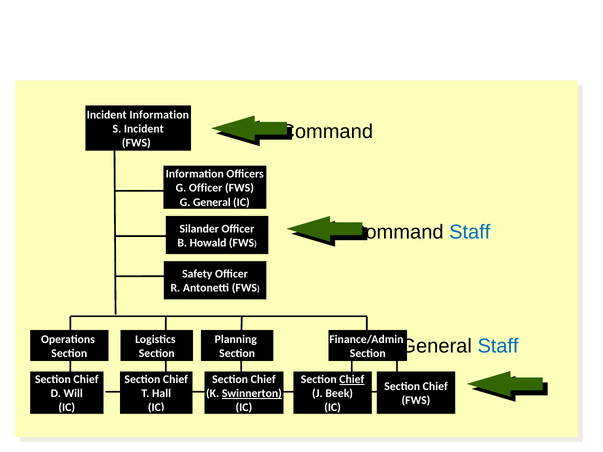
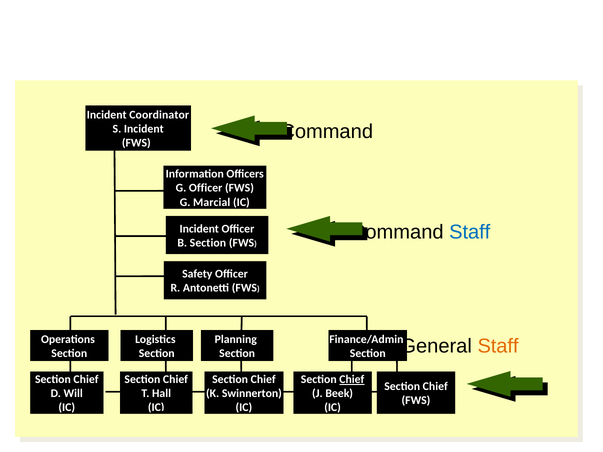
Incident Information: Information -> Coordinator
G General: General -> Marcial
Silander at (199, 229): Silander -> Incident
B Howald: Howald -> Section
Staff at (498, 347) colour: blue -> orange
Swinnerton underline: present -> none
